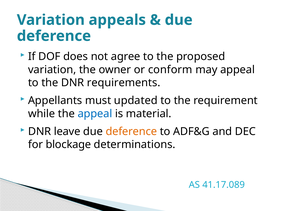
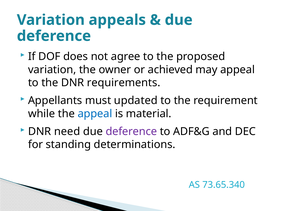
conform: conform -> achieved
leave: leave -> need
deference at (131, 131) colour: orange -> purple
blockage: blockage -> standing
41.17.089: 41.17.089 -> 73.65.340
